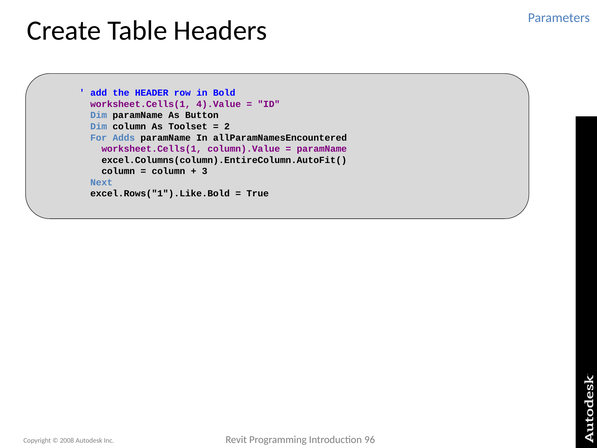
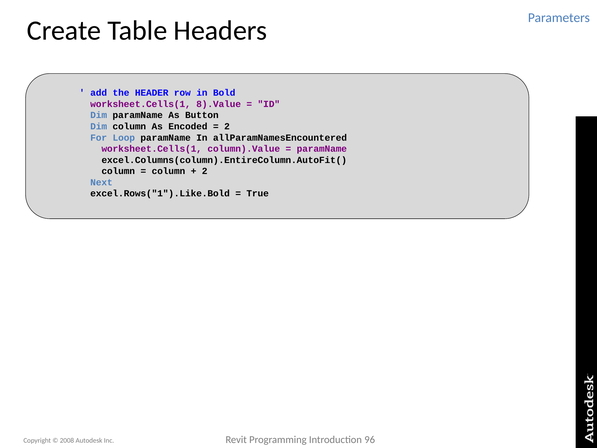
4).Value: 4).Value -> 8).Value
Toolset: Toolset -> Encoded
Adds: Adds -> Loop
3 at (205, 171): 3 -> 2
